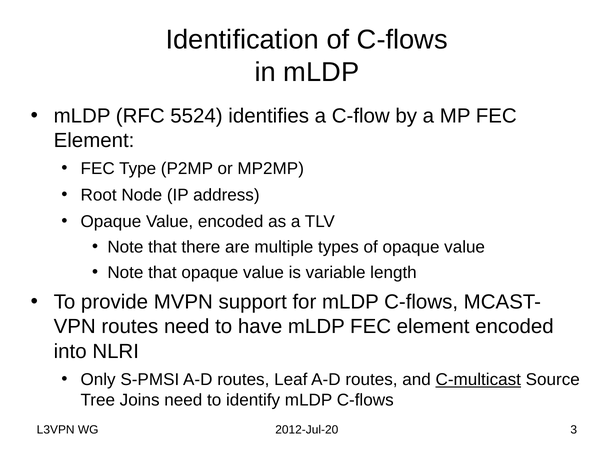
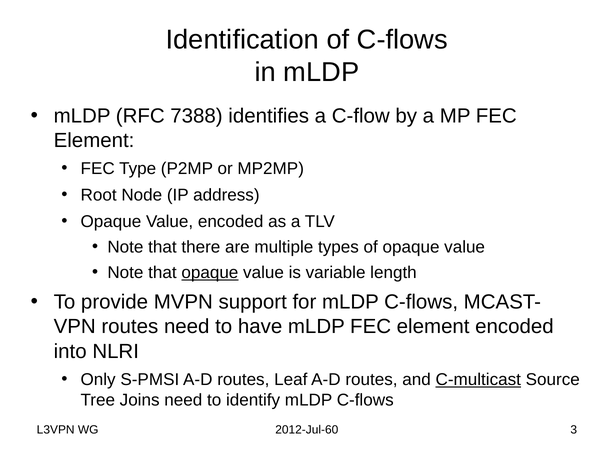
5524: 5524 -> 7388
opaque at (210, 273) underline: none -> present
2012-Jul-20: 2012-Jul-20 -> 2012-Jul-60
